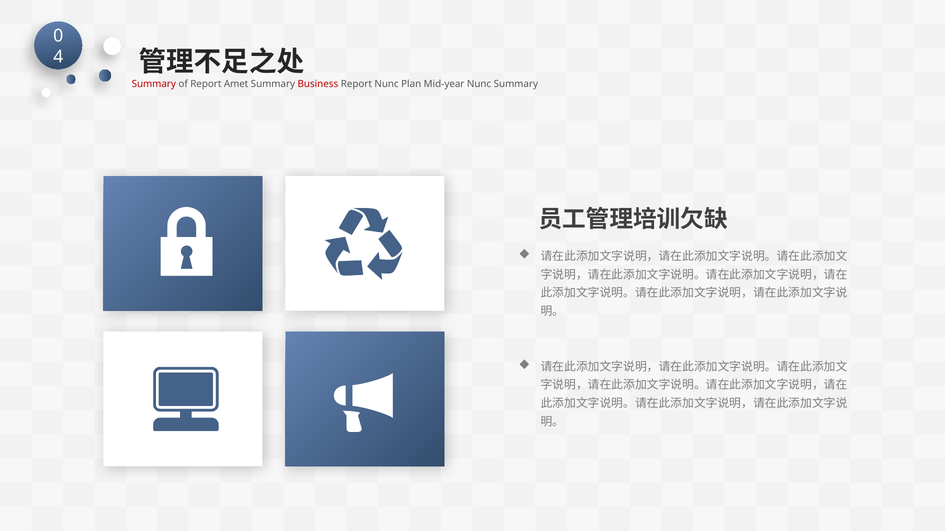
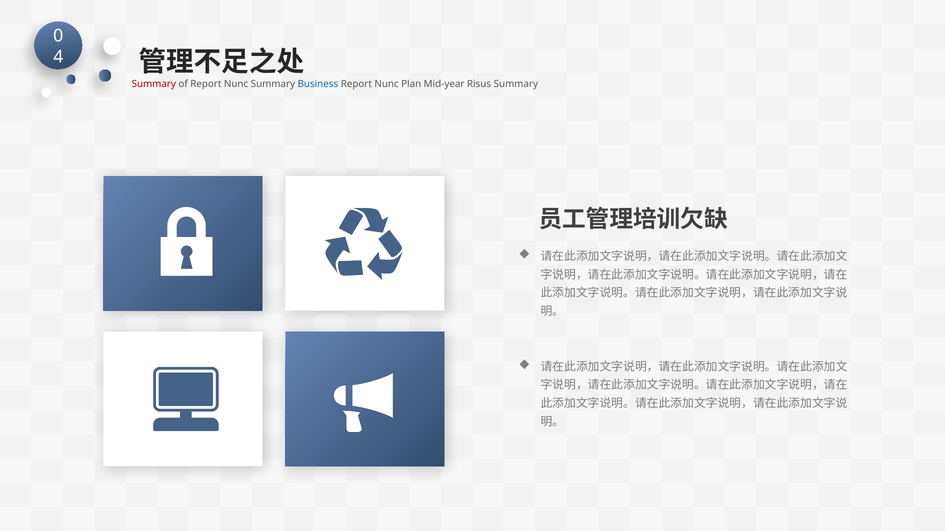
of Report Amet: Amet -> Nunc
Business colour: red -> blue
Mid-year Nunc: Nunc -> Risus
